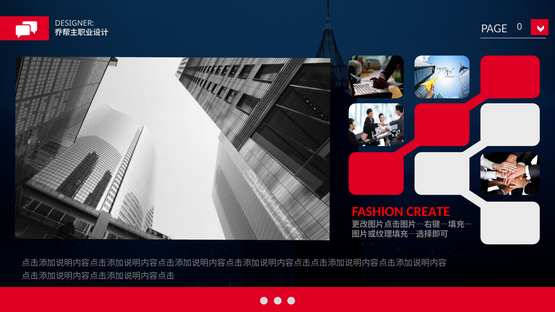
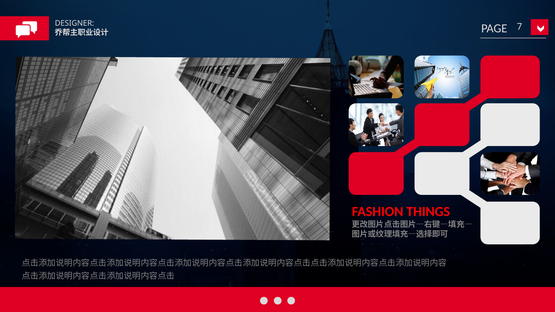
0: 0 -> 7
CREATE: CREATE -> THINGS
